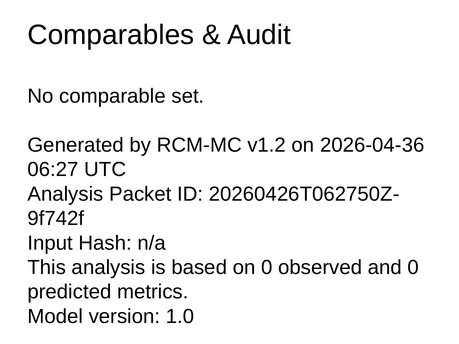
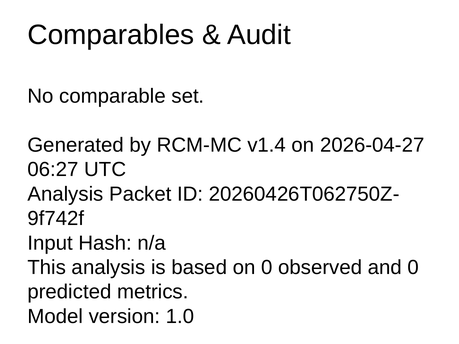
v1.2: v1.2 -> v1.4
2026-04-36: 2026-04-36 -> 2026-04-27
